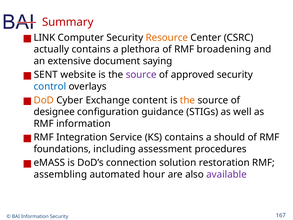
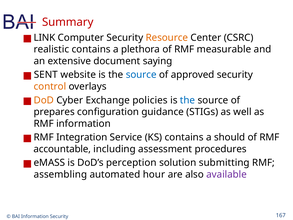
actually: actually -> realistic
broadening: broadening -> measurable
source at (141, 75) colour: purple -> blue
control colour: blue -> orange
content: content -> policies
the at (188, 100) colour: orange -> blue
designee: designee -> prepares
foundations: foundations -> accountable
connection: connection -> perception
restoration: restoration -> submitting
